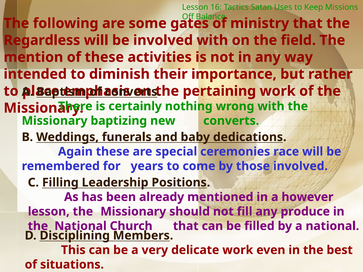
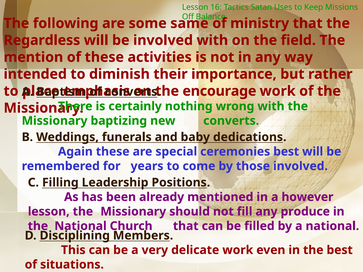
gates: gates -> same
pertaining: pertaining -> encourage
ceremonies race: race -> best
